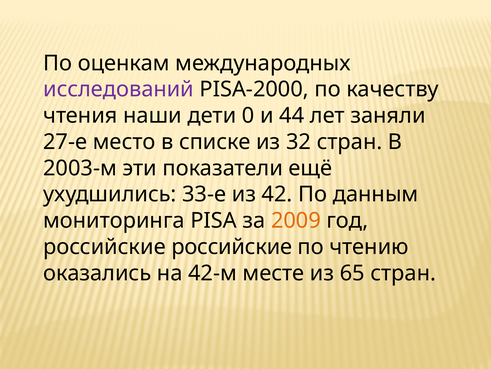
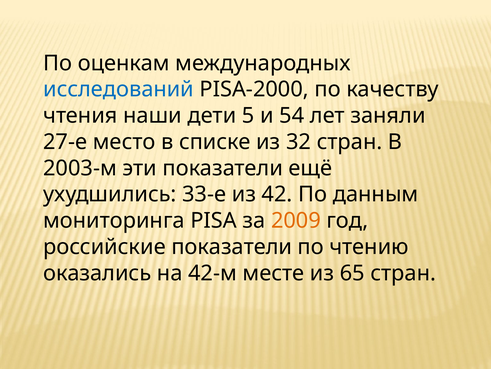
исследований colour: purple -> blue
0: 0 -> 5
44: 44 -> 54
российские российские: российские -> показатели
